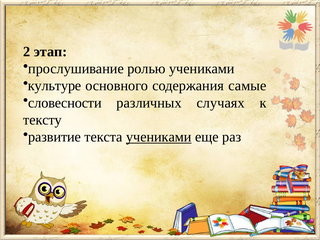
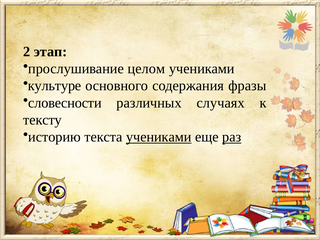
ролью: ролью -> целом
самые: самые -> фразы
развитие: развитие -> историю
раз underline: none -> present
